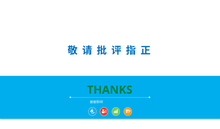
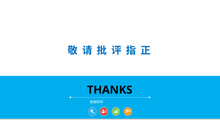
THANKS colour: green -> black
